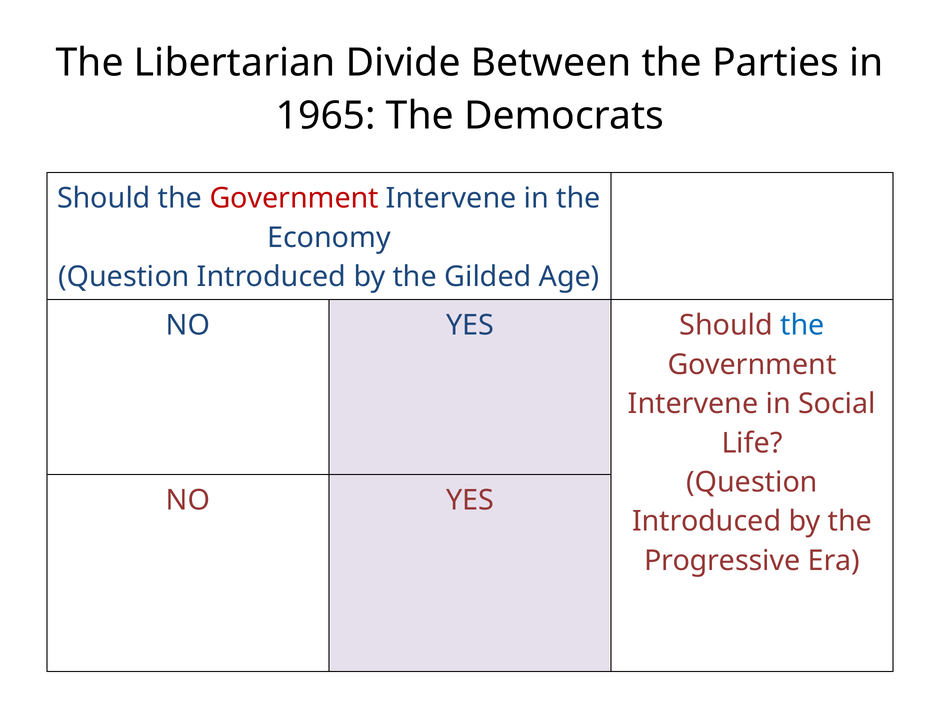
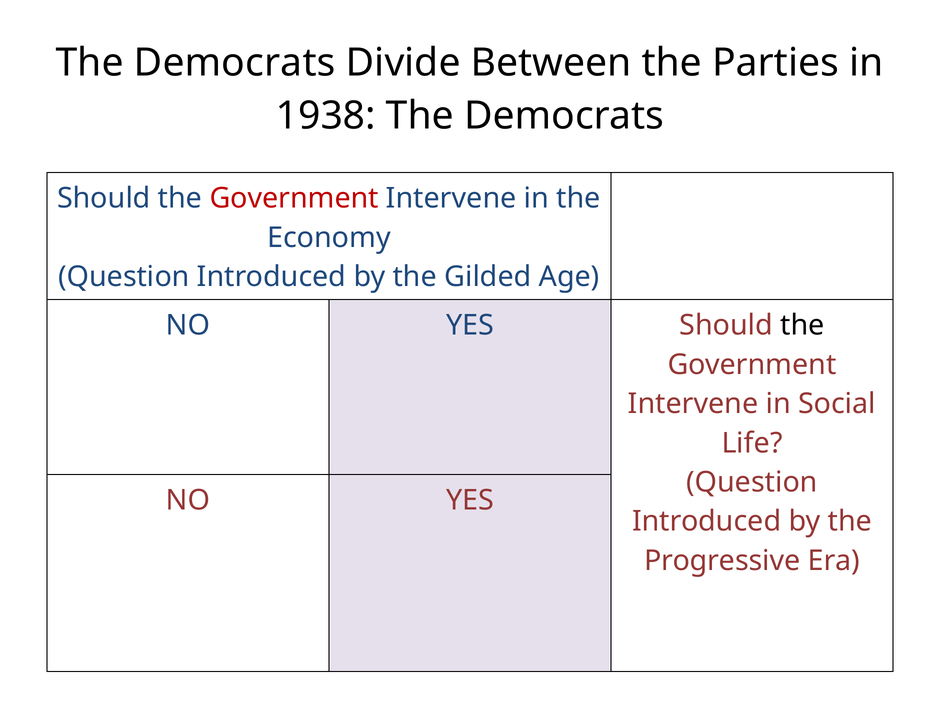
Libertarian at (235, 63): Libertarian -> Democrats
1965: 1965 -> 1938
the at (802, 325) colour: blue -> black
